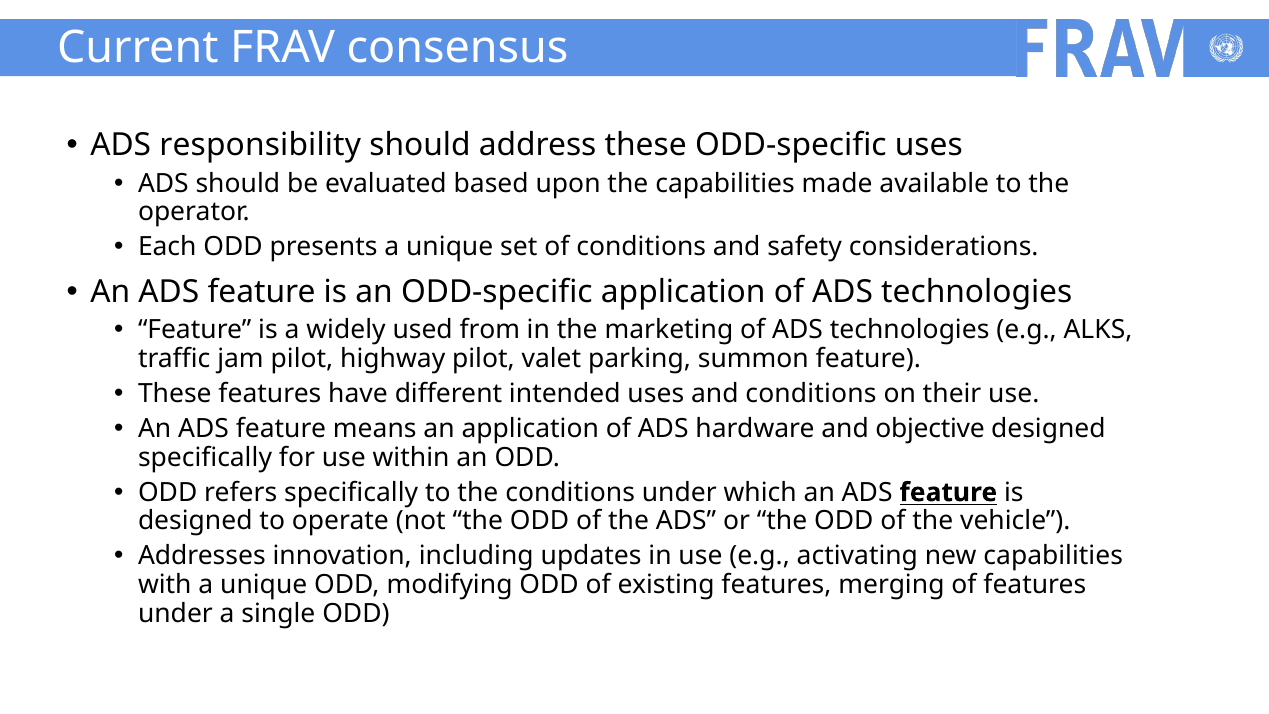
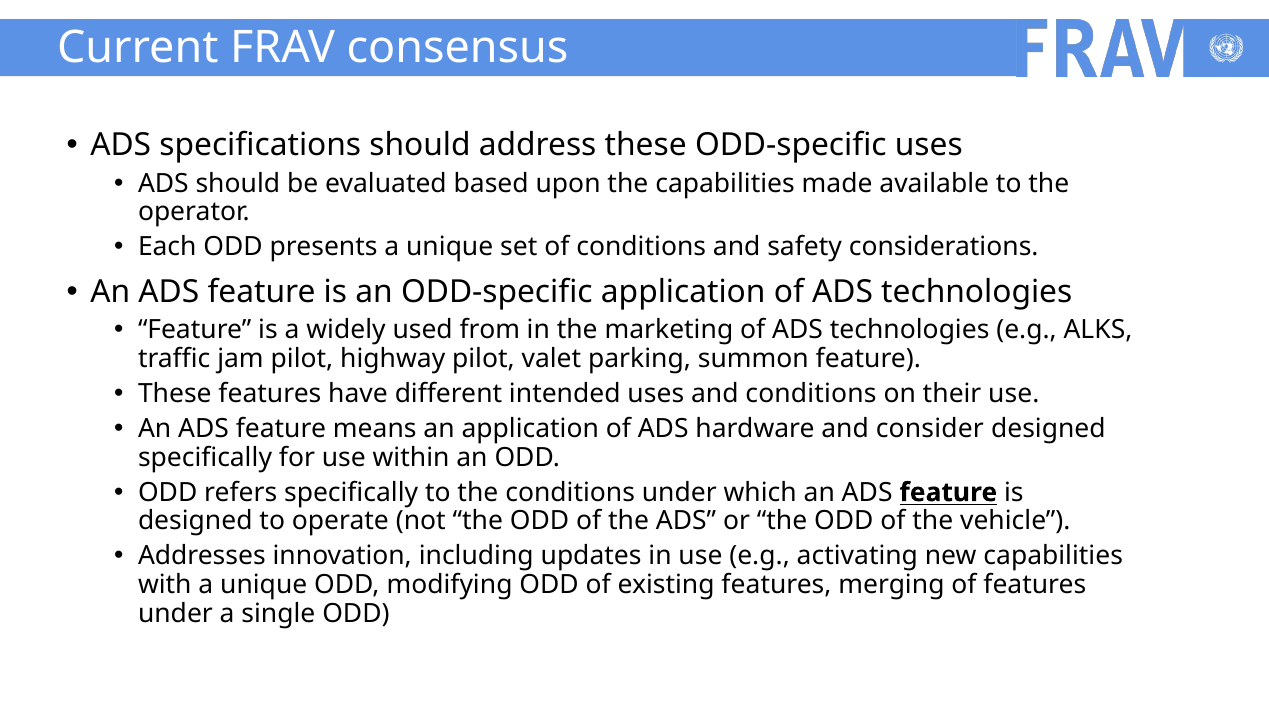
responsibility: responsibility -> specifications
objective: objective -> consider
